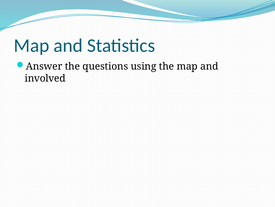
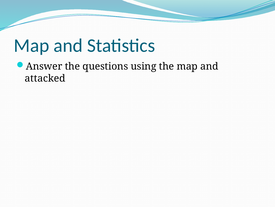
involved: involved -> attacked
